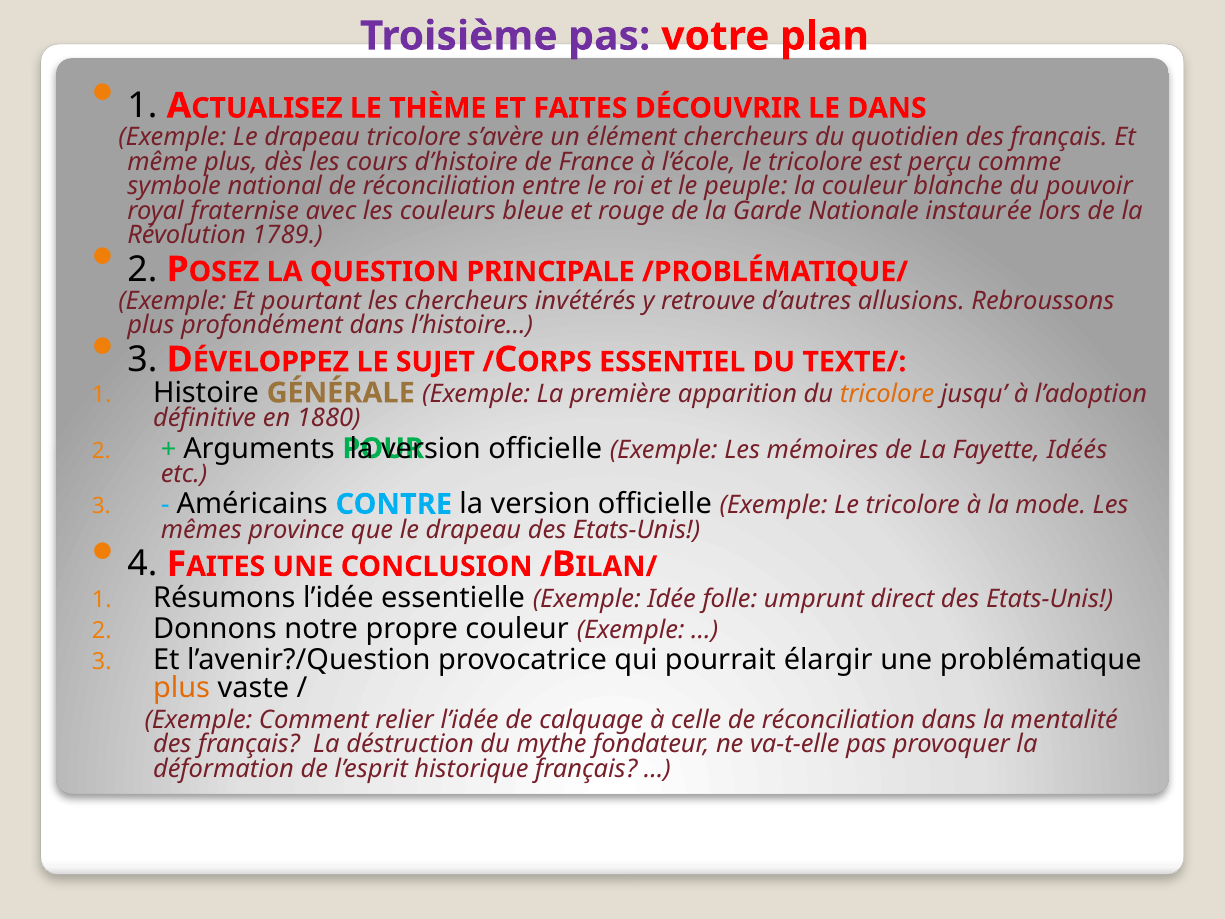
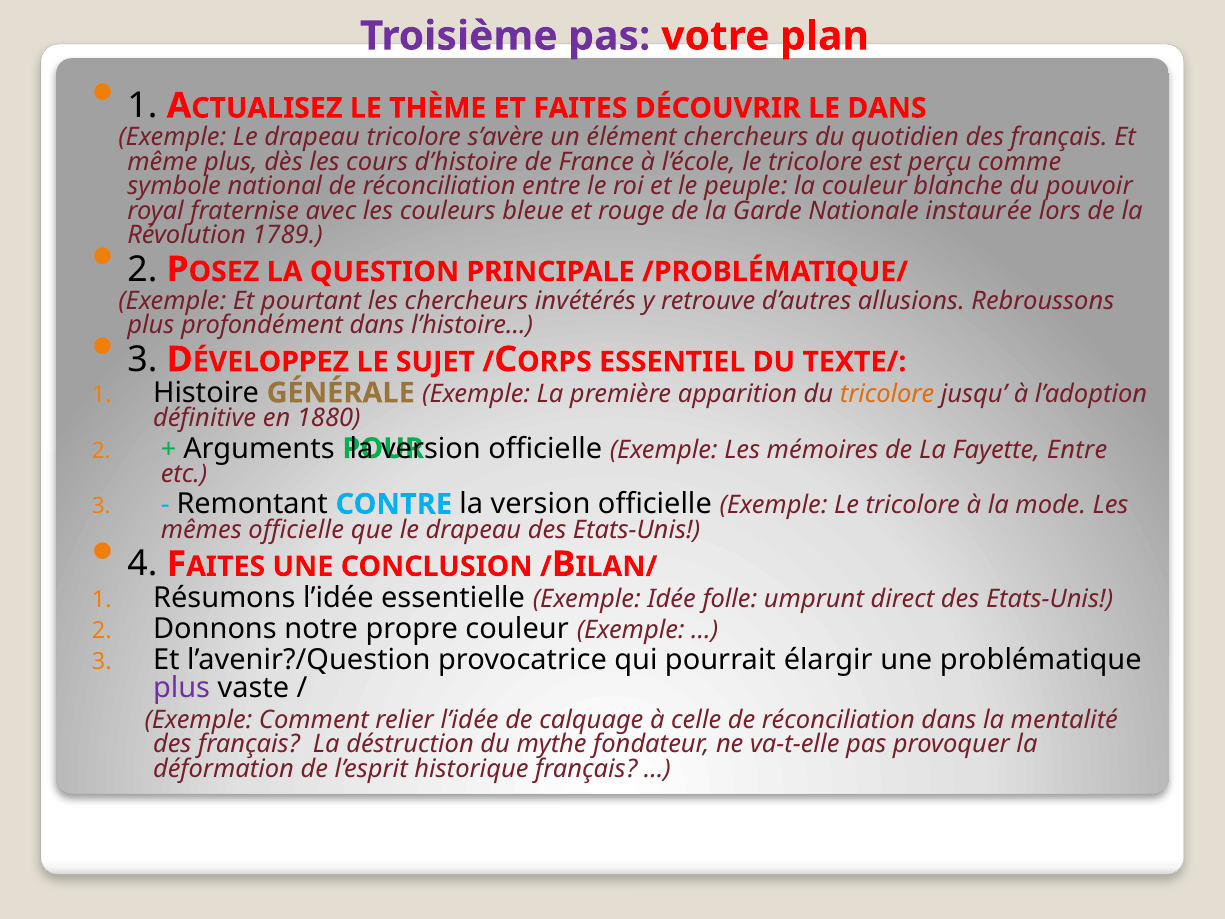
Fayette Idéés: Idéés -> Entre
Américains: Américains -> Remontant
mêmes province: province -> officielle
plus at (182, 687) colour: orange -> purple
